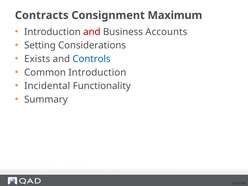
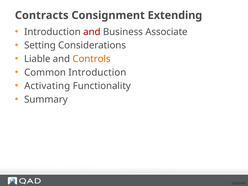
Maximum: Maximum -> Extending
Accounts: Accounts -> Associate
Exists: Exists -> Liable
Controls colour: blue -> orange
Incidental: Incidental -> Activating
